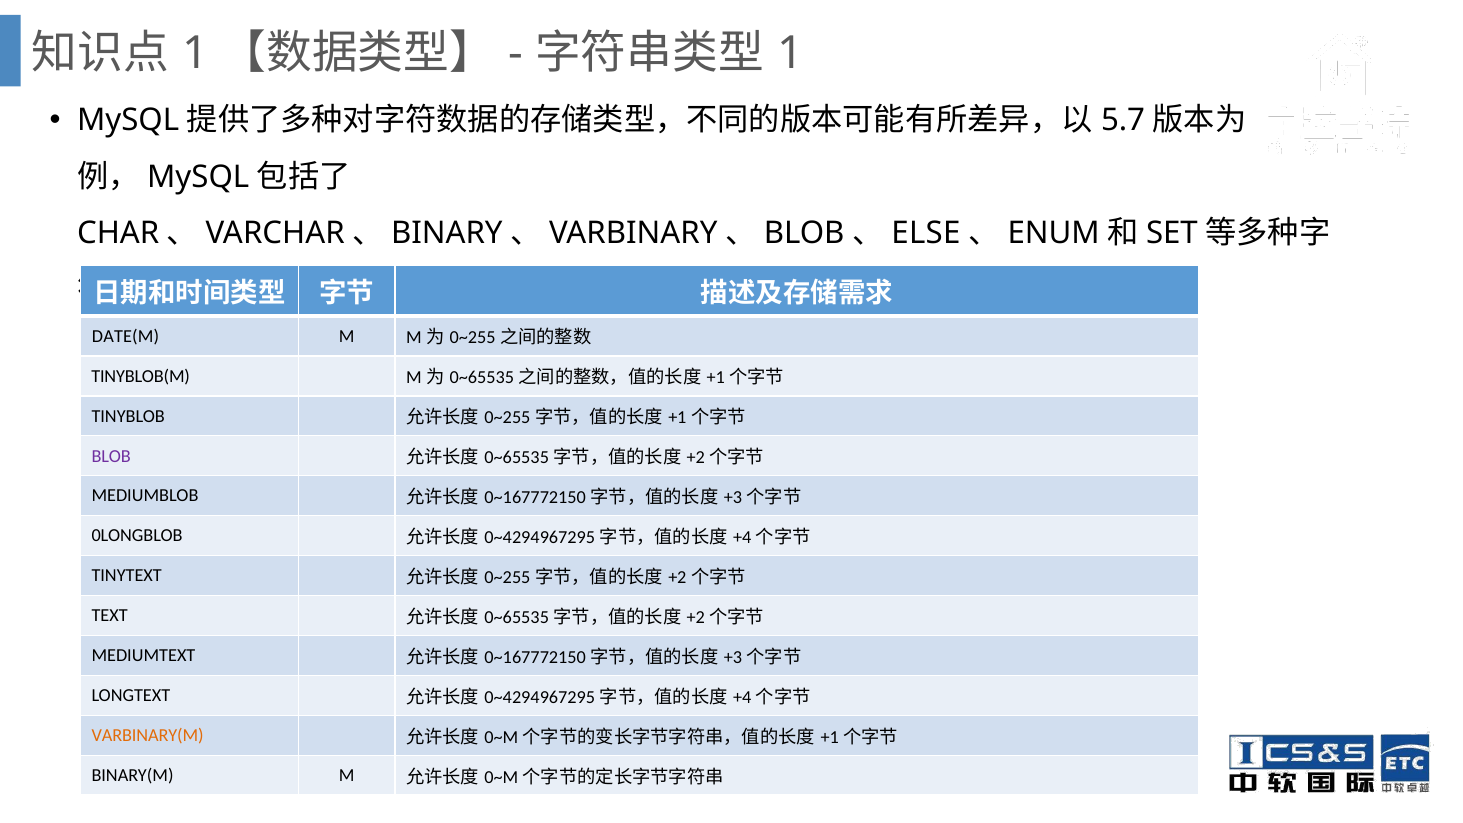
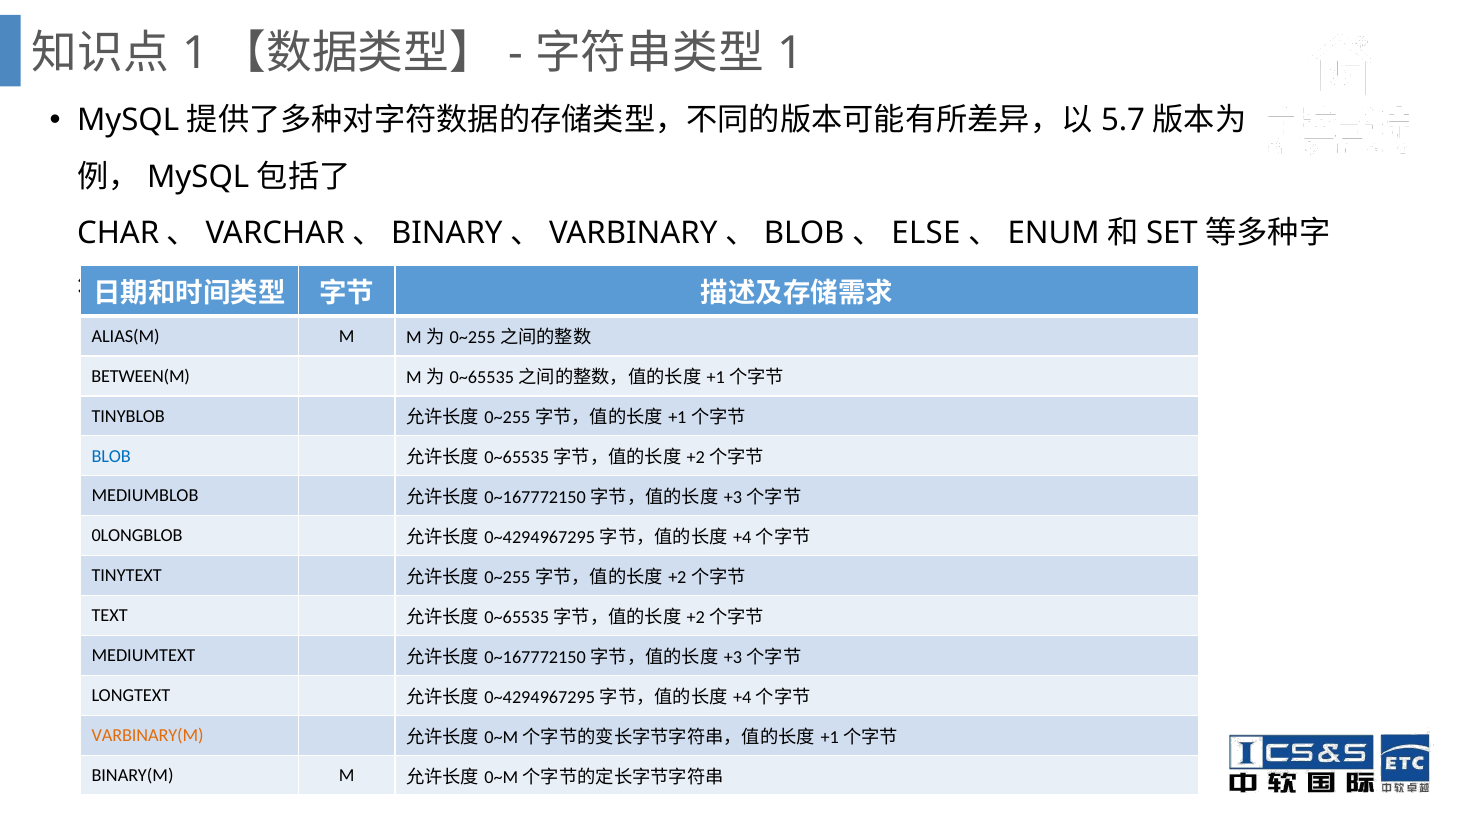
DATE(M: DATE(M -> ALIAS(M
TINYBLOB(M: TINYBLOB(M -> BETWEEN(M
BLOB at (111, 456) colour: purple -> blue
